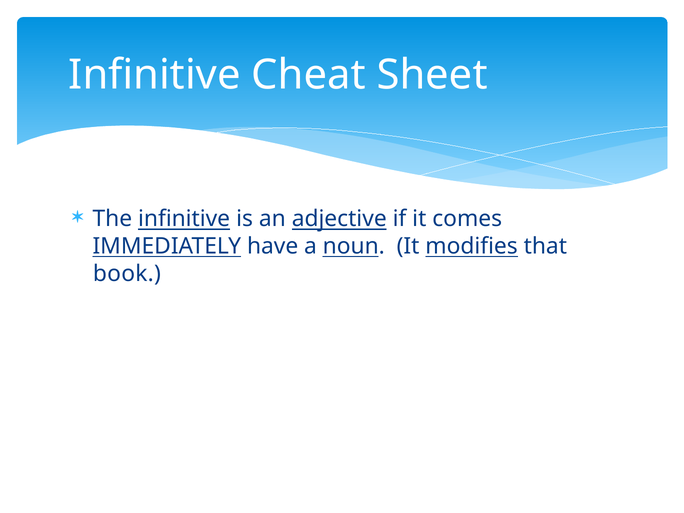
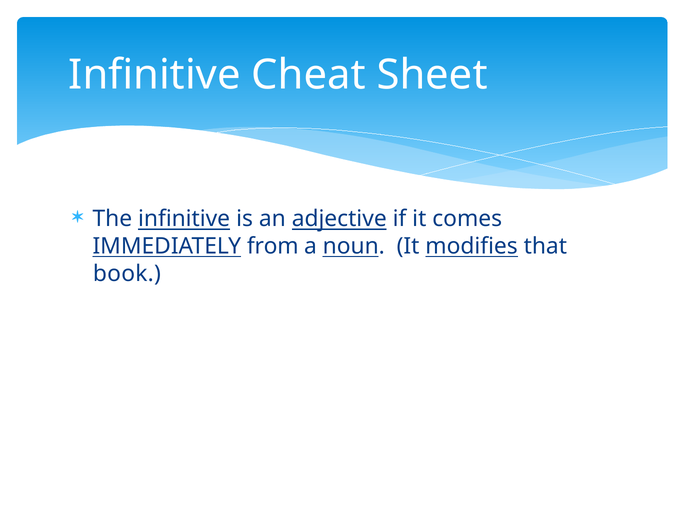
have: have -> from
